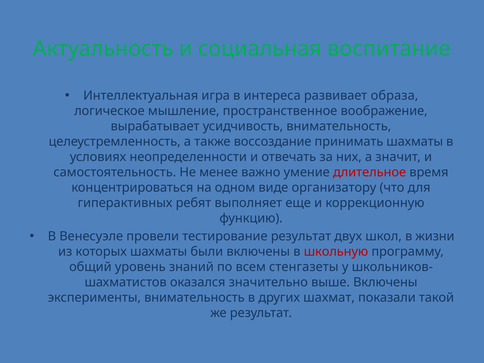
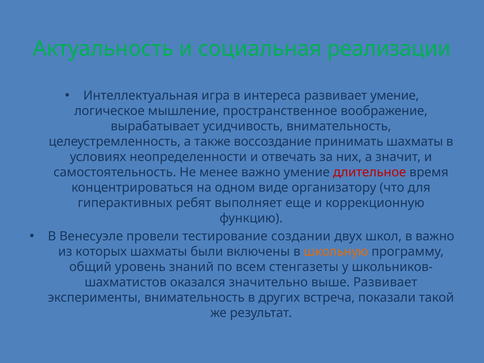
воспитание: воспитание -> реализации
развивает образа: образа -> умение
тестирование результат: результат -> создании
в жизни: жизни -> важно
школьную colour: red -> orange
выше Включены: Включены -> Развивает
шахмат: шахмат -> встреча
